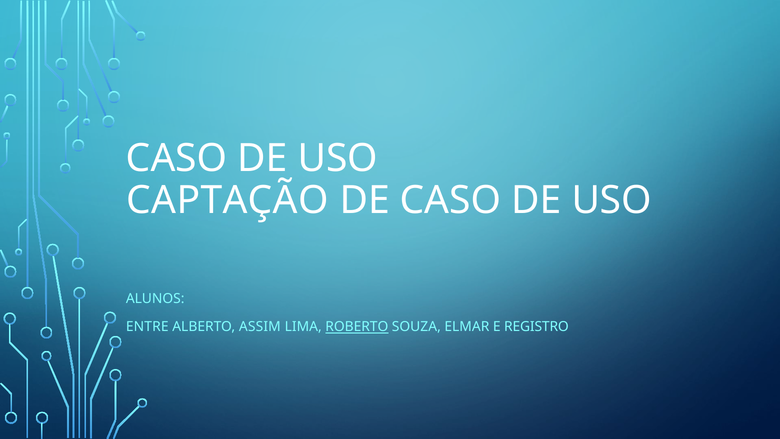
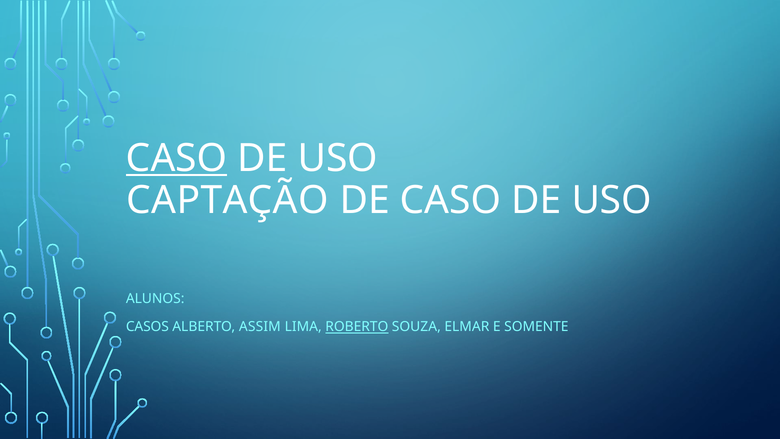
CASO at (177, 158) underline: none -> present
ENTRE: ENTRE -> CASOS
REGISTRO: REGISTRO -> SOMENTE
